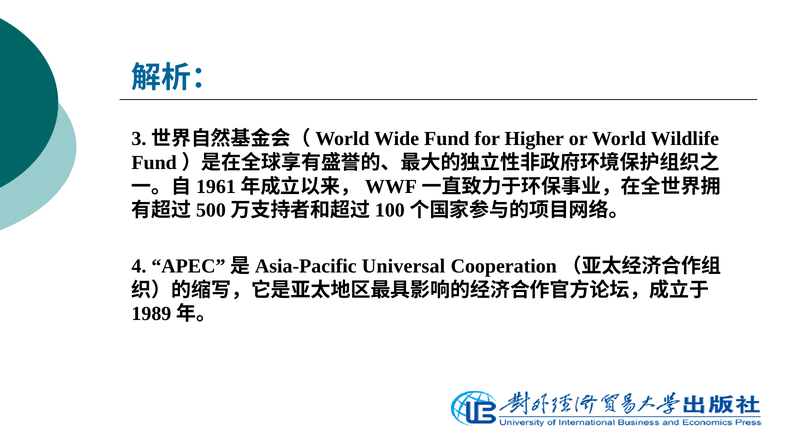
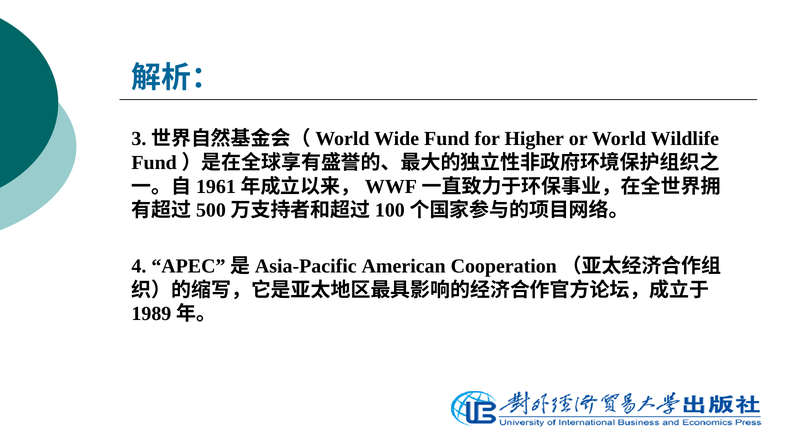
Universal: Universal -> American
